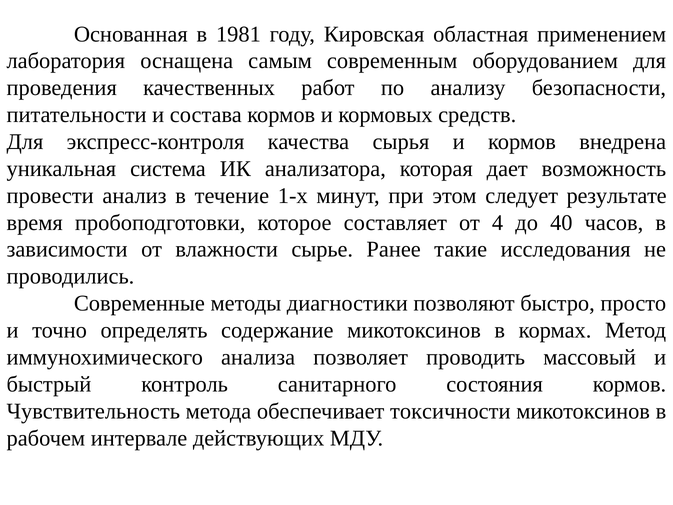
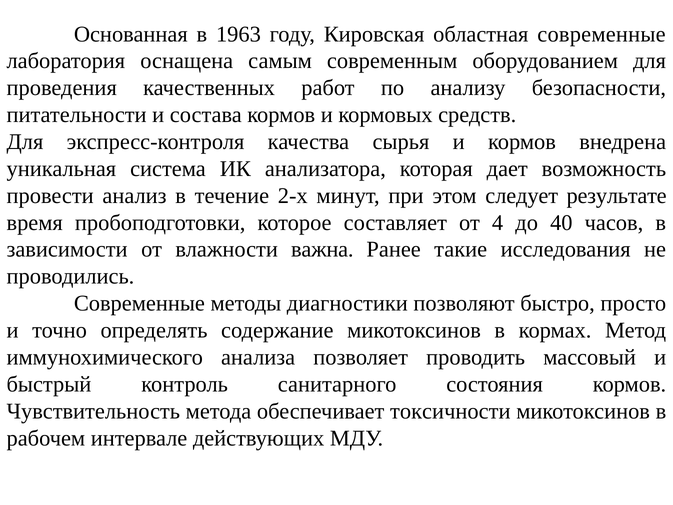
1981: 1981 -> 1963
областная применением: применением -> современные
1-х: 1-х -> 2-х
сырье: сырье -> важна
